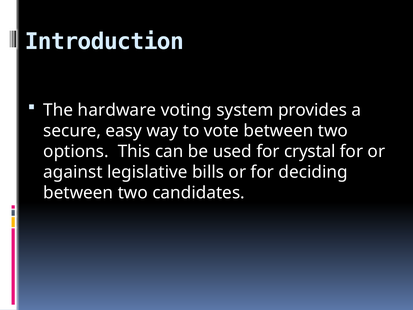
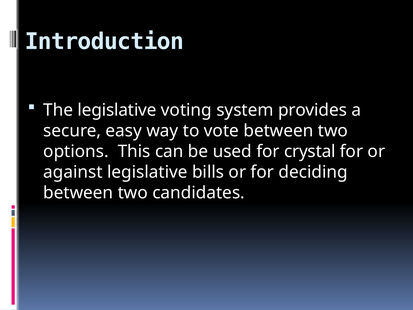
The hardware: hardware -> legislative
